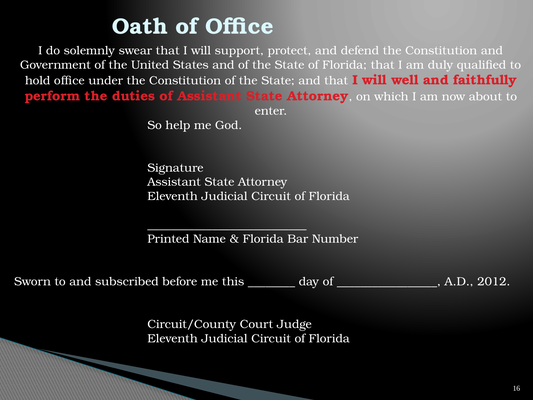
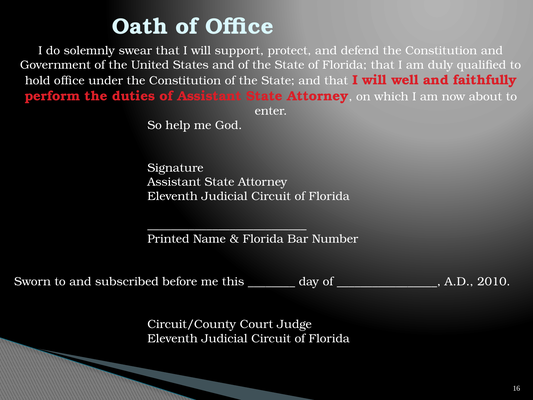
2012: 2012 -> 2010
